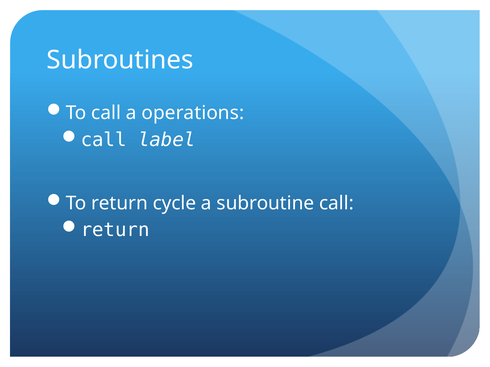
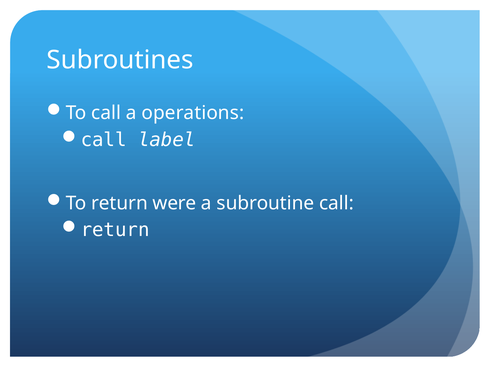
cycle: cycle -> were
